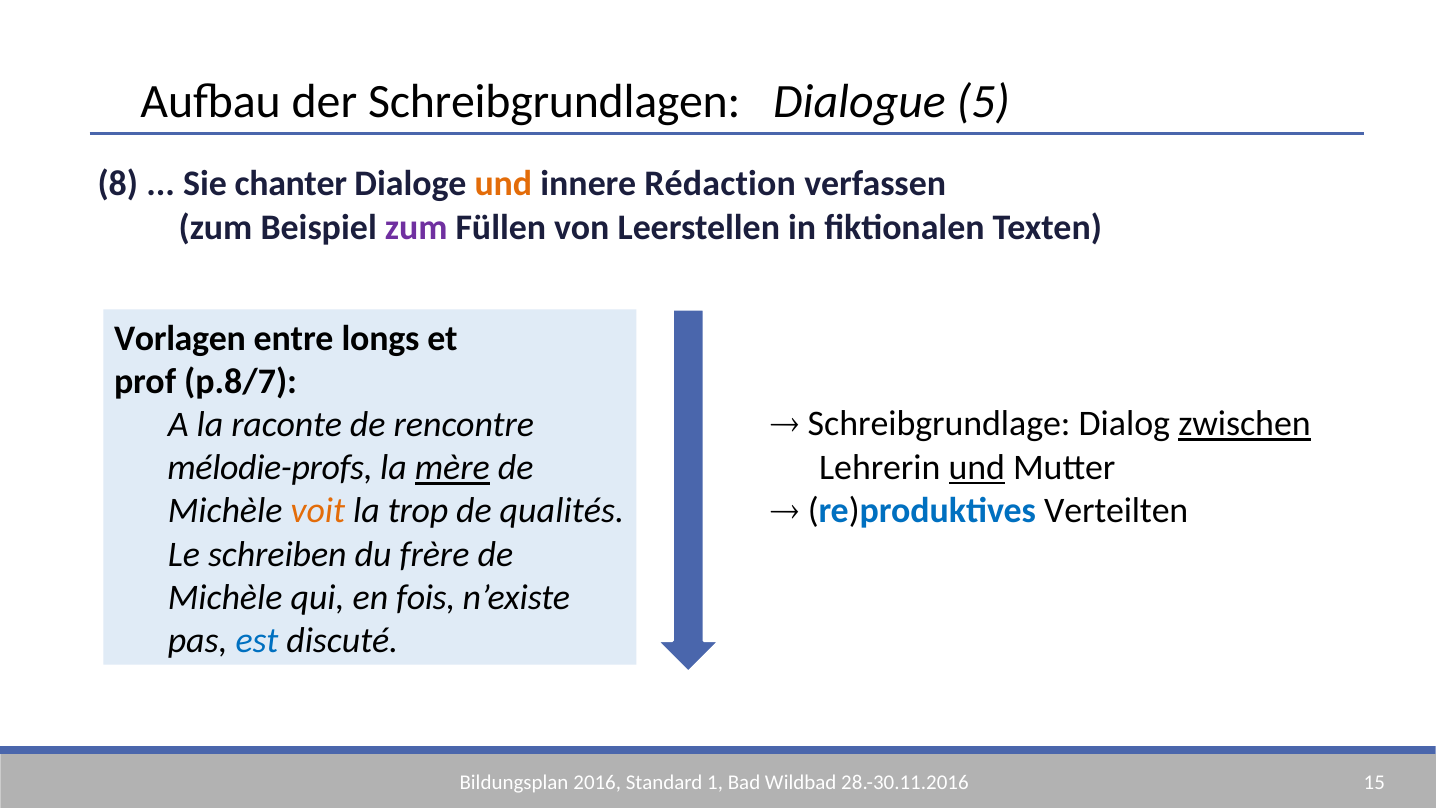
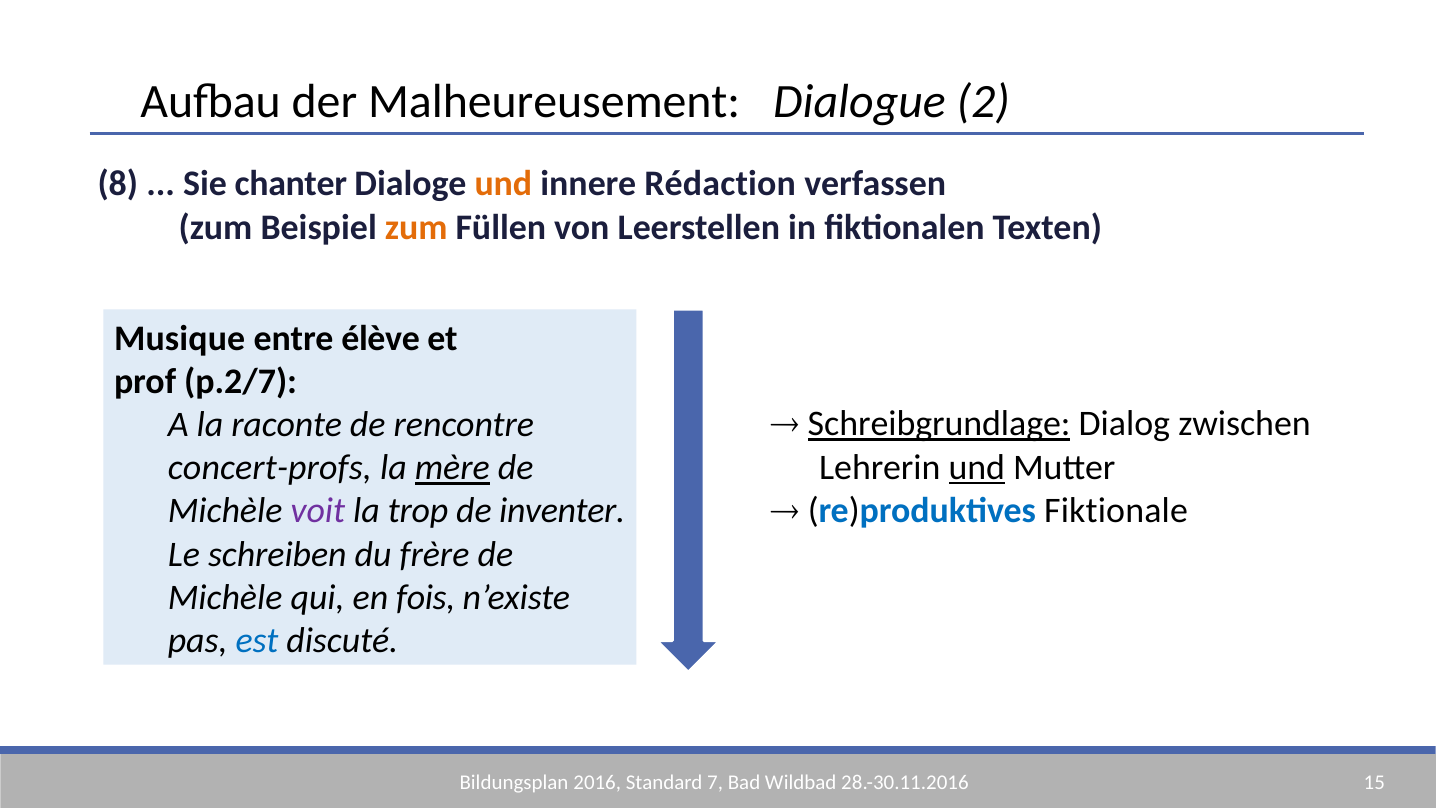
Schreibgrundlagen: Schreibgrundlagen -> Malheureusement
5: 5 -> 2
zum at (416, 227) colour: purple -> orange
Vorlagen: Vorlagen -> Musique
longs: longs -> élève
p.8/7: p.8/7 -> p.2/7
Schreibgrundlage underline: none -> present
zwischen underline: present -> none
mélodie-profs: mélodie-profs -> concert-profs
voit colour: orange -> purple
qualités: qualités -> inventer
Verteilten: Verteilten -> Fiktionale
1: 1 -> 7
